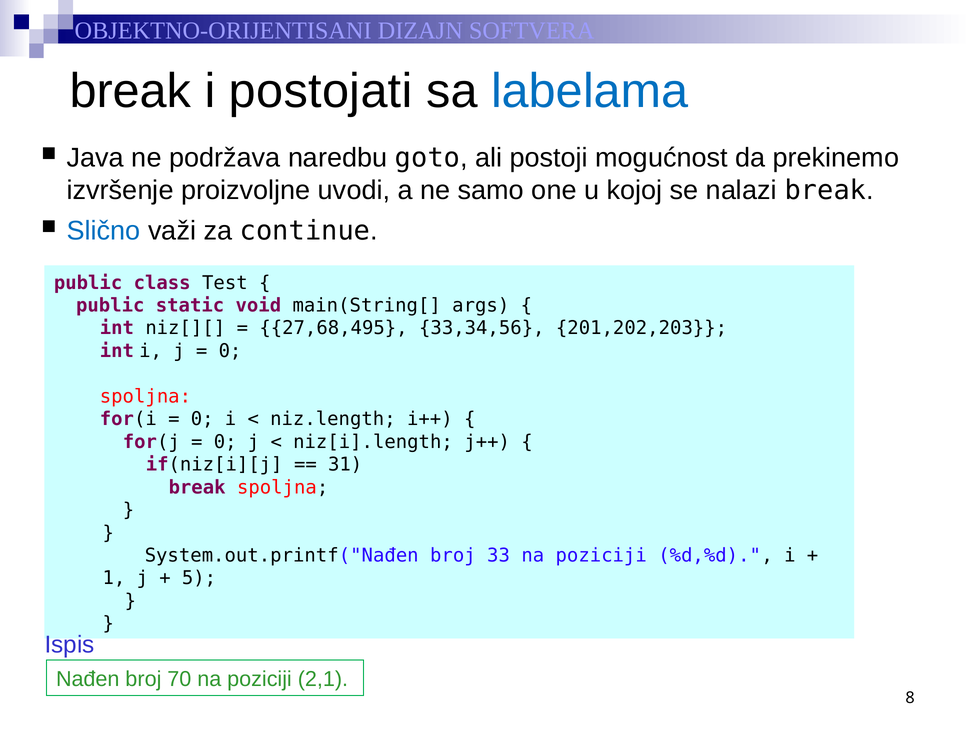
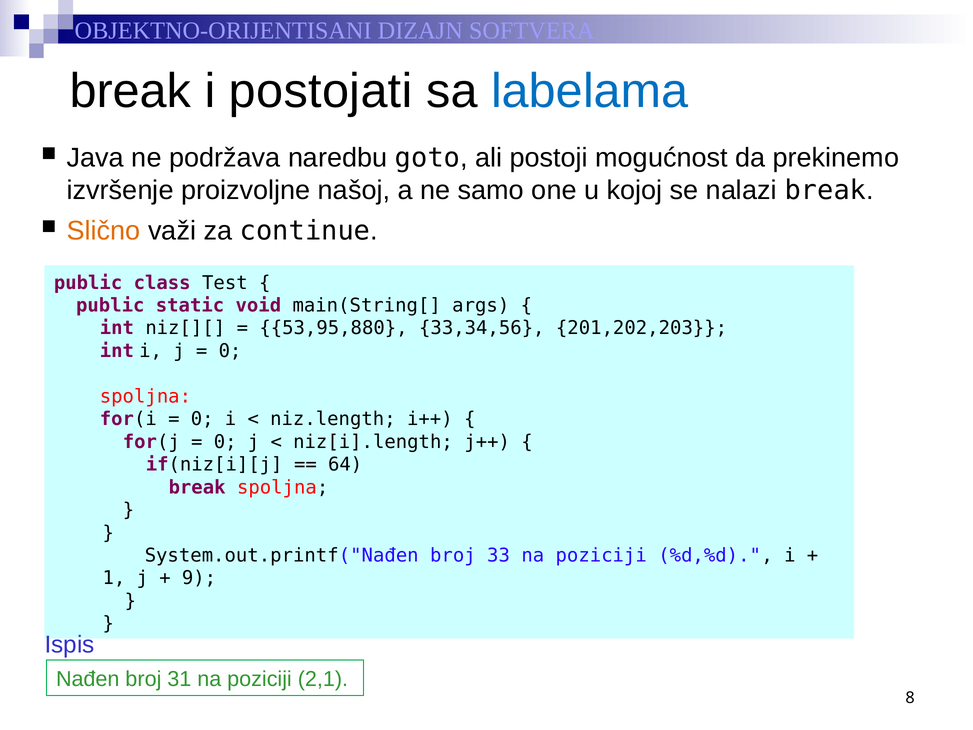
uvodi: uvodi -> našoj
Slično colour: blue -> orange
27,68,495: 27,68,495 -> 53,95,880
31: 31 -> 64
5: 5 -> 9
70: 70 -> 31
